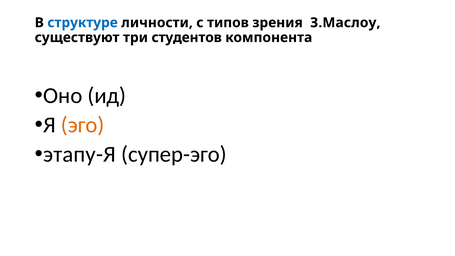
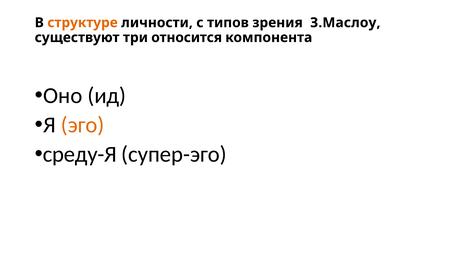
структуре colour: blue -> orange
студентов: студентов -> относится
этапу-Я: этапу-Я -> среду-Я
